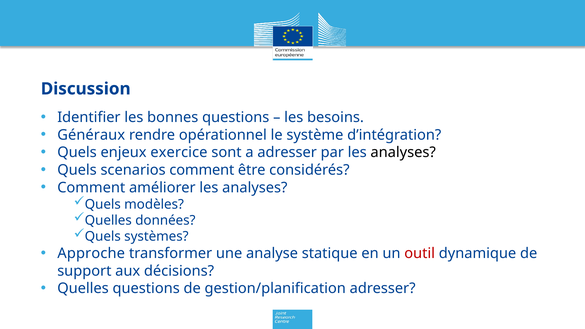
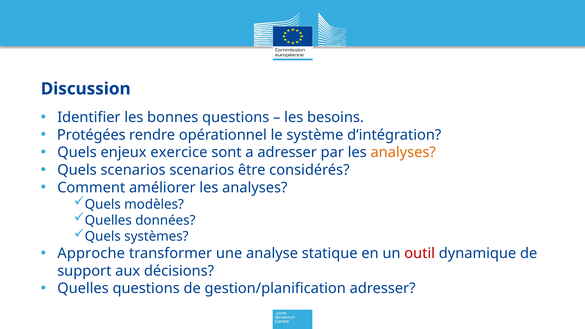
Généraux: Généraux -> Protégées
analyses at (403, 153) colour: black -> orange
scenarios comment: comment -> scenarios
